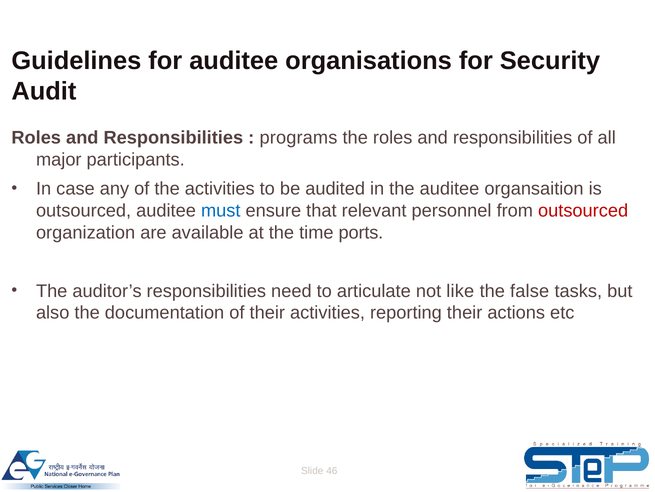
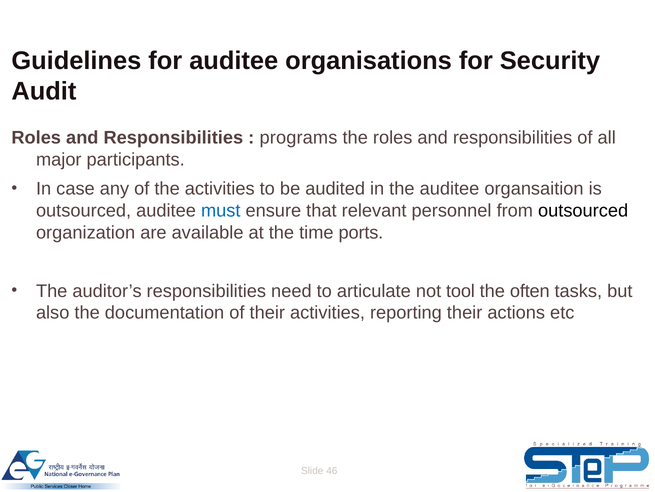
outsourced at (583, 211) colour: red -> black
like: like -> tool
false: false -> often
